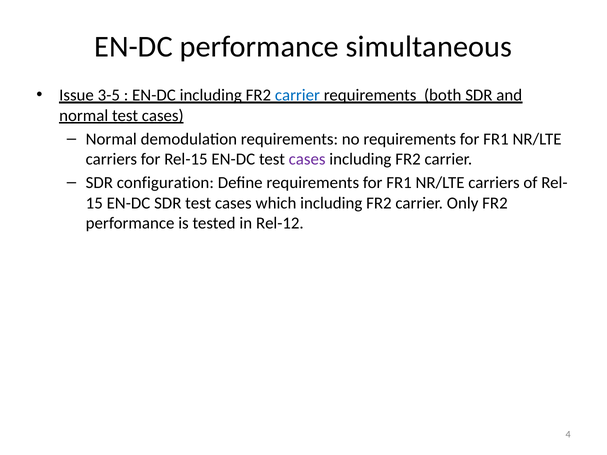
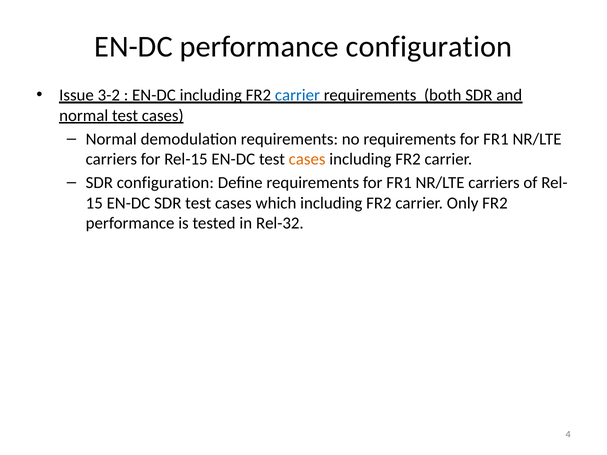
performance simultaneous: simultaneous -> configuration
3-5: 3-5 -> 3-2
cases at (307, 159) colour: purple -> orange
Rel-12: Rel-12 -> Rel-32
